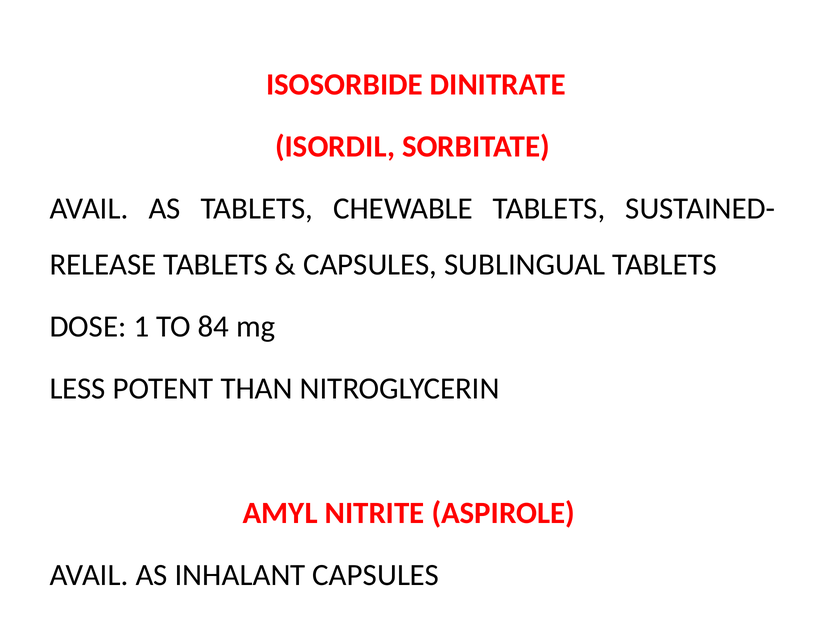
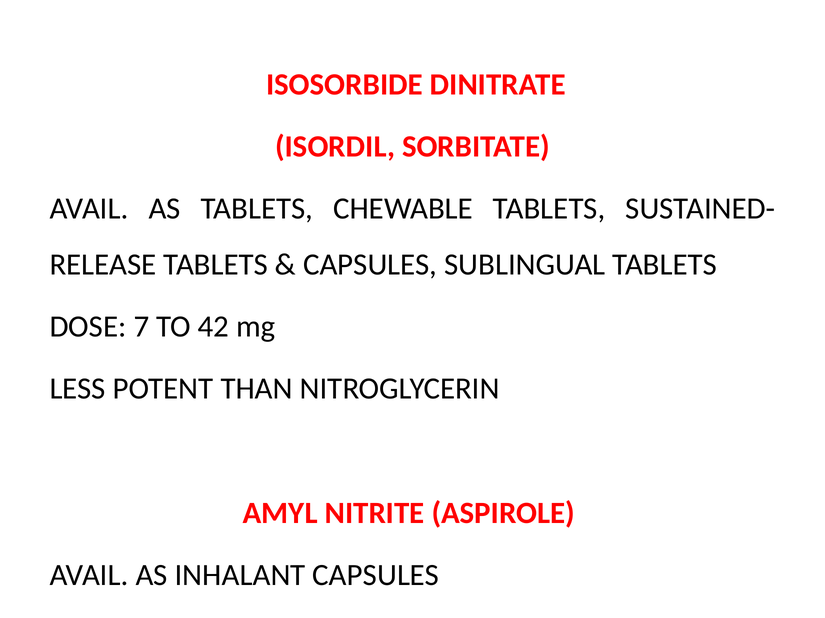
1: 1 -> 7
84: 84 -> 42
